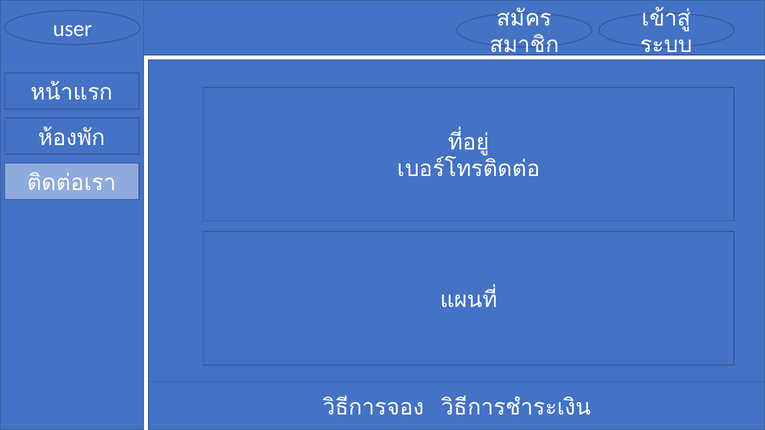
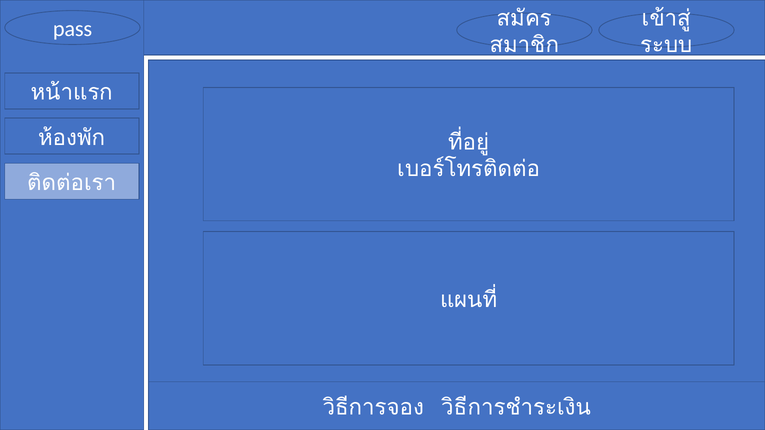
user: user -> pass
